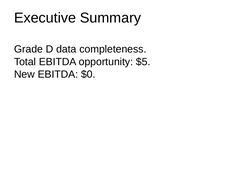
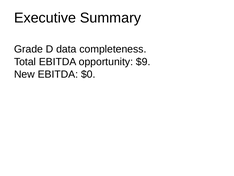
$5: $5 -> $9
